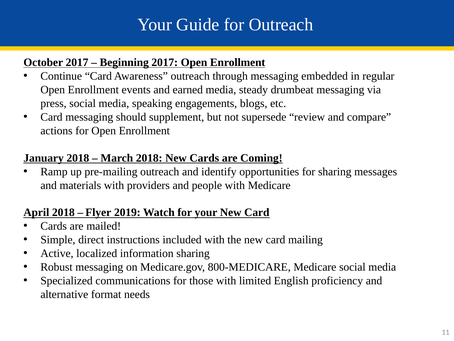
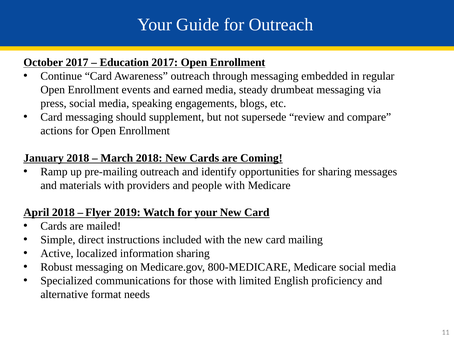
Beginning: Beginning -> Education
